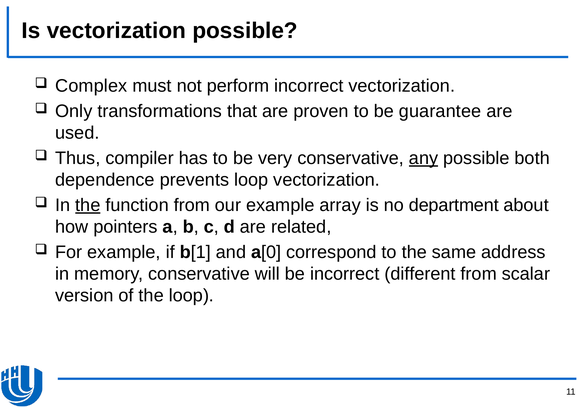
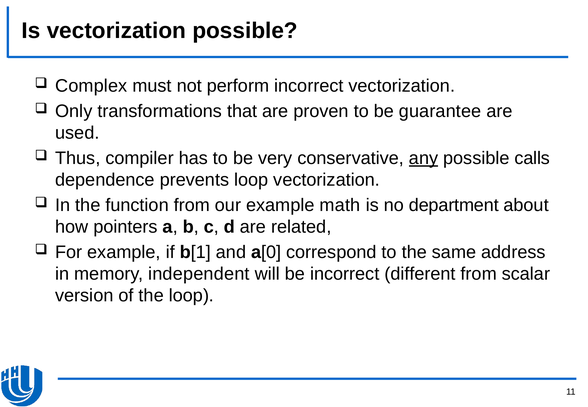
both: both -> calls
the at (88, 205) underline: present -> none
array: array -> math
memory conservative: conservative -> independent
